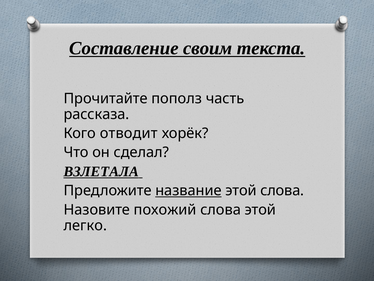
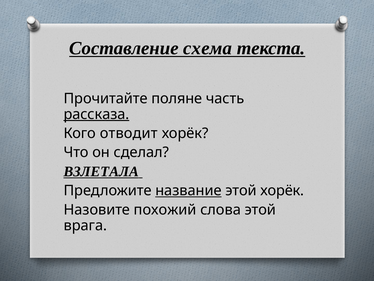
своим: своим -> схема
пополз: пополз -> поляне
рассказа underline: none -> present
этой слова: слова -> хорёк
легко: легко -> врага
